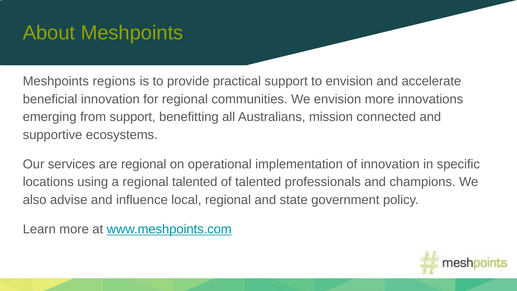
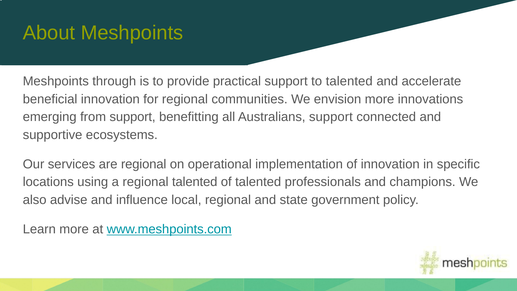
regions: regions -> through
to envision: envision -> talented
Australians mission: mission -> support
